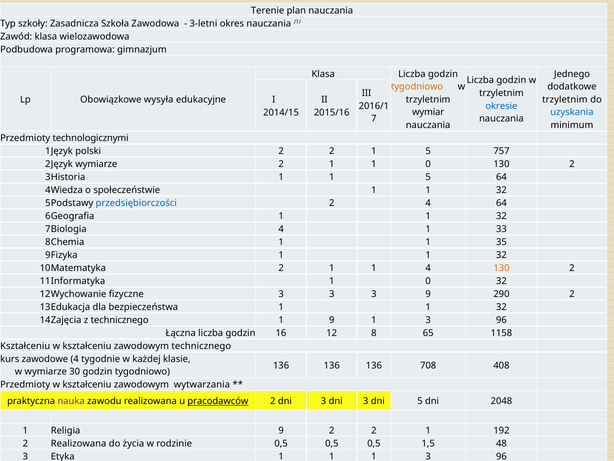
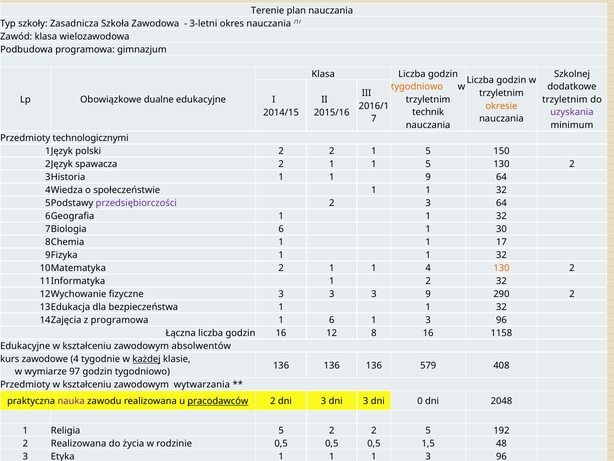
Jednego at (572, 74): Jednego -> Szkolnej
wysyła: wysyła -> dualne
okresie colour: blue -> orange
wymiar at (428, 112): wymiar -> technik
uzyskania colour: blue -> purple
757: 757 -> 150
wymiarze at (96, 164): wymiarze -> spawacza
1 1 0: 0 -> 5
1 1 5: 5 -> 9
przedsiębiorczości colour: blue -> purple
2 4: 4 -> 3
4 at (281, 229): 4 -> 6
33: 33 -> 30
35: 35 -> 17
0 at (428, 281): 0 -> 2
z technicznego: technicznego -> programowa
1 9: 9 -> 6
8 65: 65 -> 16
Kształceniu at (25, 346): Kształceniu -> Edukacyjne
zawodowym technicznego: technicznego -> absolwentów
każdej underline: none -> present
708: 708 -> 579
30: 30 -> 97
dni 5: 5 -> 0
Religia 9: 9 -> 5
1 at (428, 430): 1 -> 5
